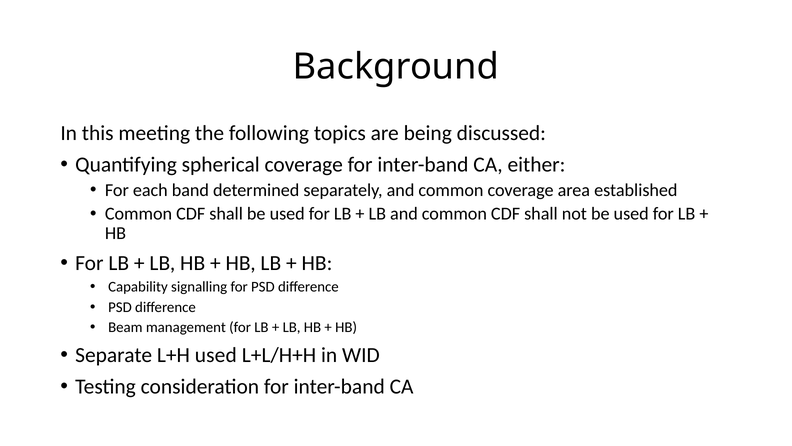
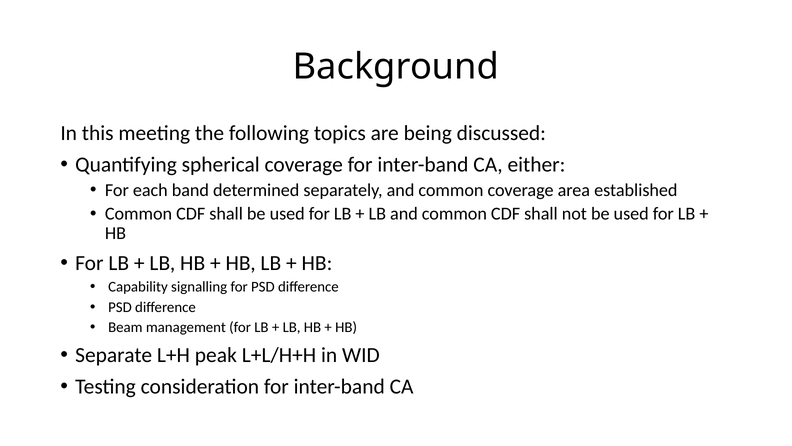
L+H used: used -> peak
